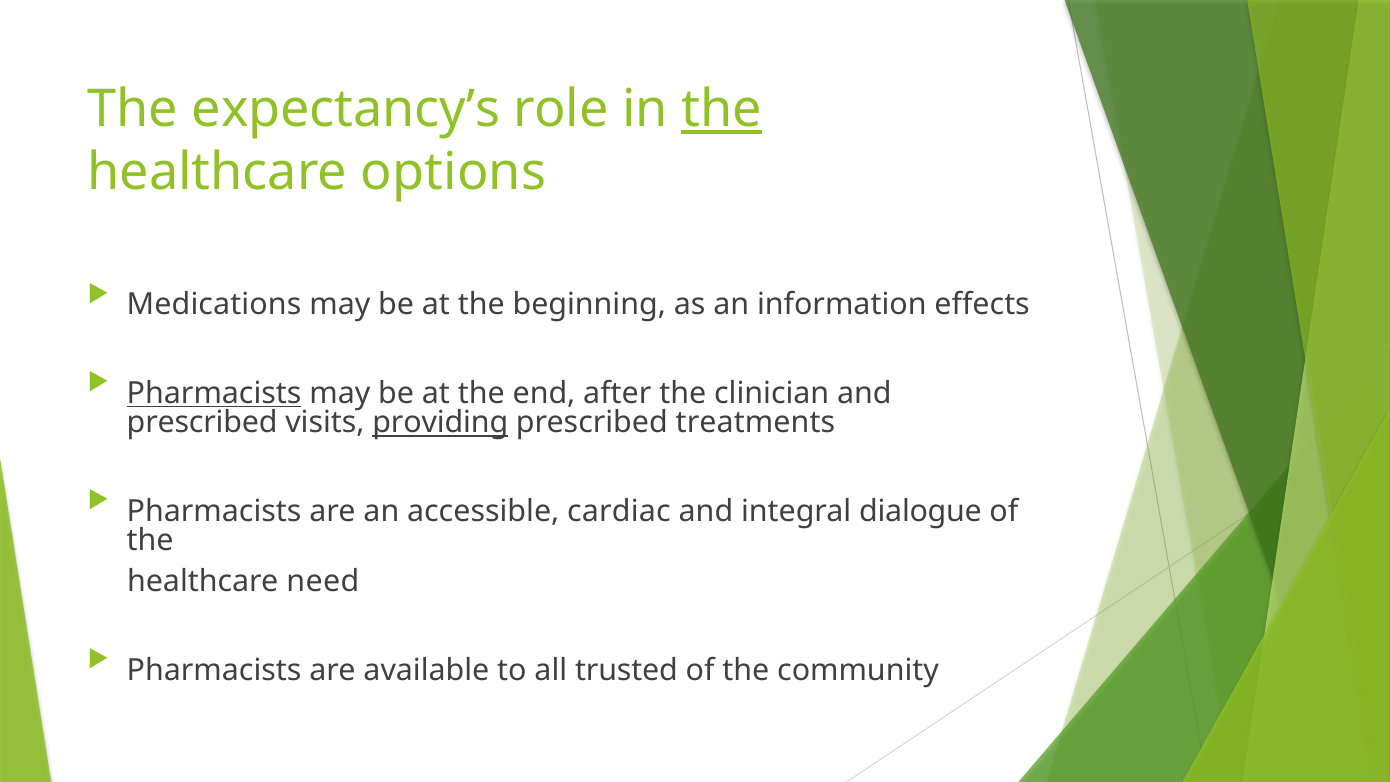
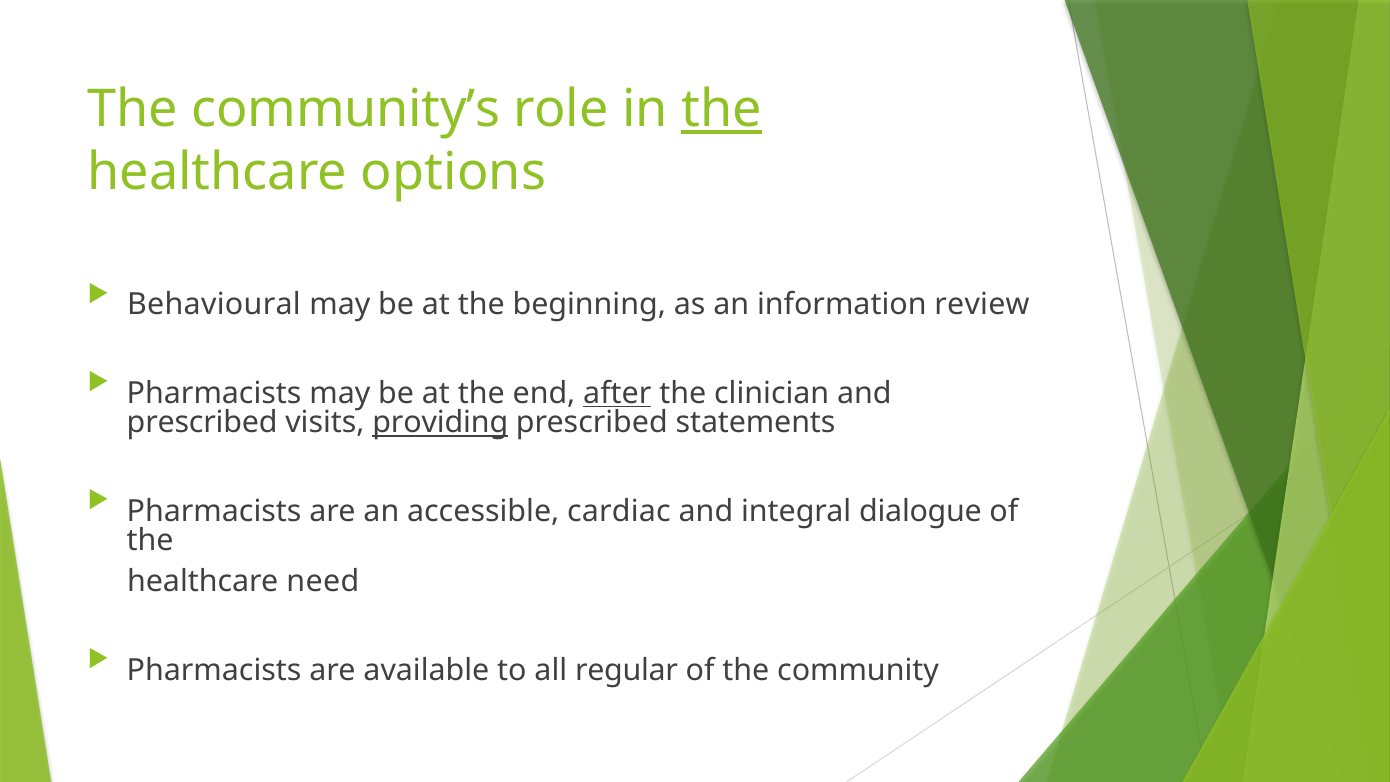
expectancy’s: expectancy’s -> community’s
Medications: Medications -> Behavioural
effects: effects -> review
Pharmacists at (214, 393) underline: present -> none
after underline: none -> present
treatments: treatments -> statements
trusted: trusted -> regular
